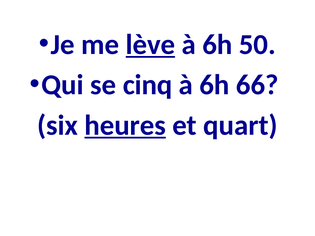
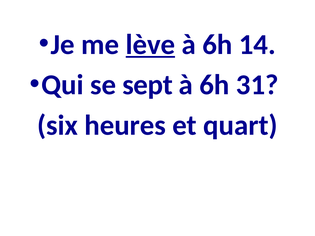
50: 50 -> 14
cinq: cinq -> sept
66: 66 -> 31
heures underline: present -> none
